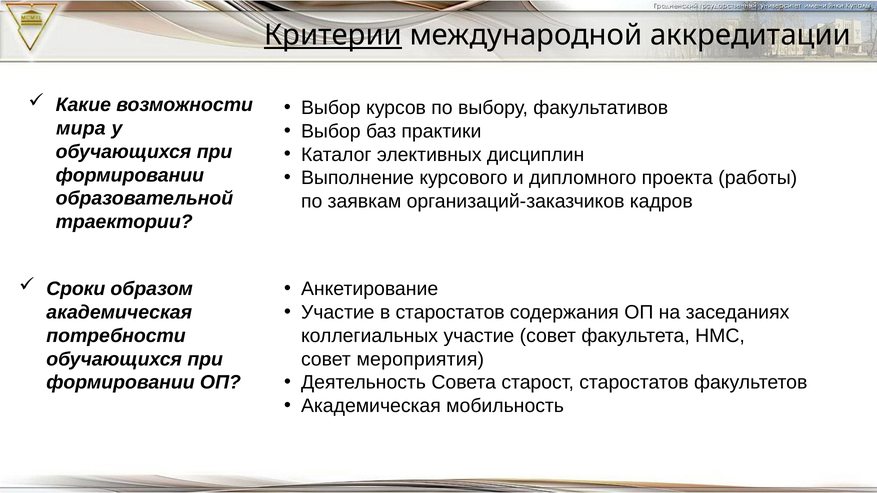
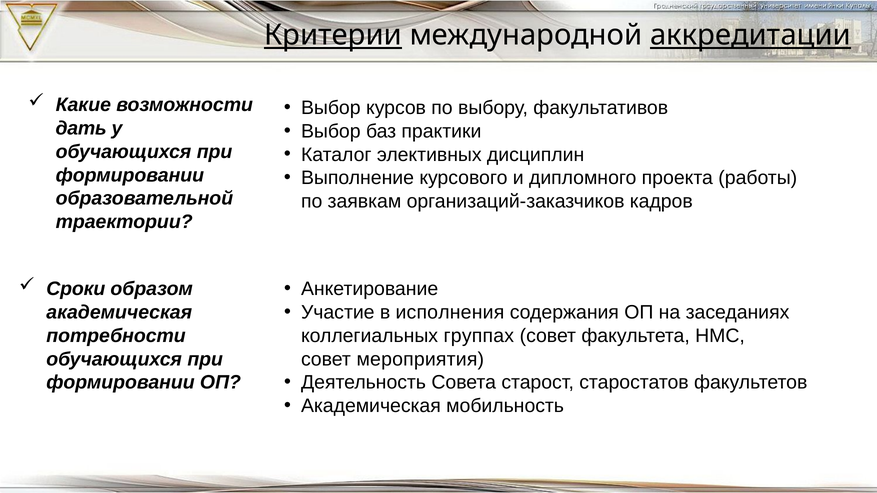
аккредитации underline: none -> present
мира: мира -> дать
в старостатов: старостатов -> исполнения
коллегиальных участие: участие -> группах
